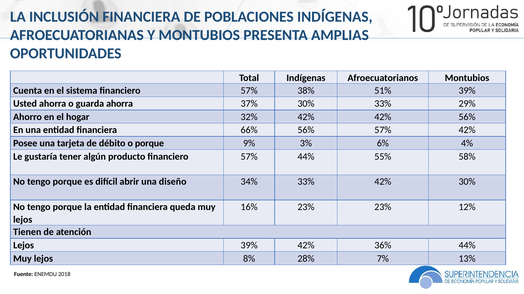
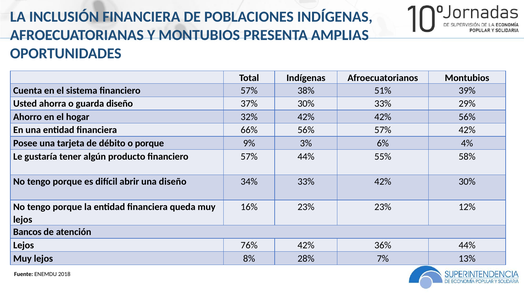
guarda ahorra: ahorra -> diseño
Tienen: Tienen -> Bancos
Lejos 39%: 39% -> 76%
